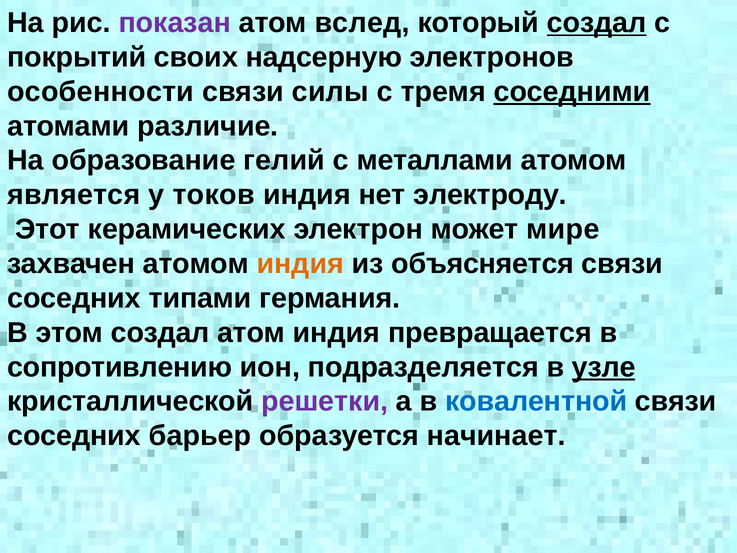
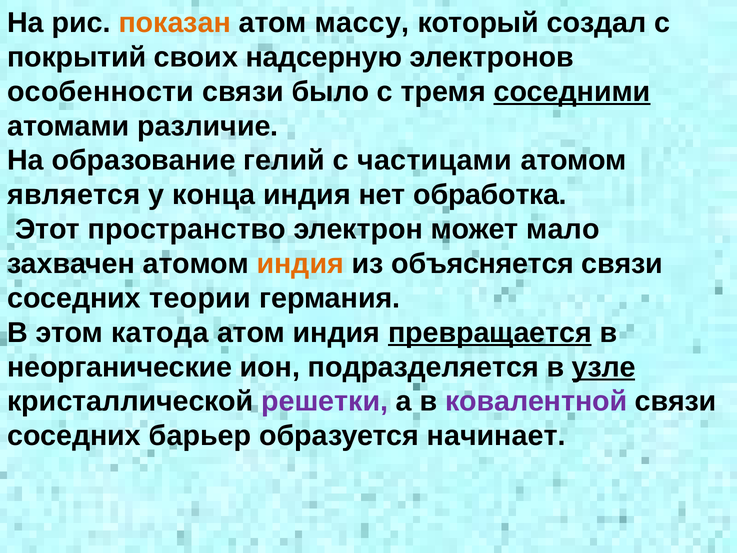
показан colour: purple -> orange
вслед: вслед -> массу
создал at (597, 23) underline: present -> none
силы: силы -> было
металлами: металлами -> частицами
токов: токов -> конца
электроду: электроду -> обработка
керамических: керамических -> пространство
мире: мире -> мало
типами: типами -> теории
этом создал: создал -> катода
превращается underline: none -> present
сопротивлению: сопротивлению -> неорганические
ковалентной colour: blue -> purple
